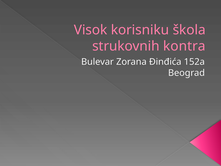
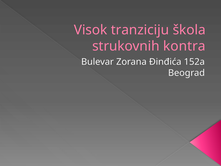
korisniku: korisniku -> tranziciju
